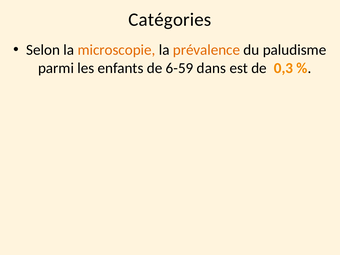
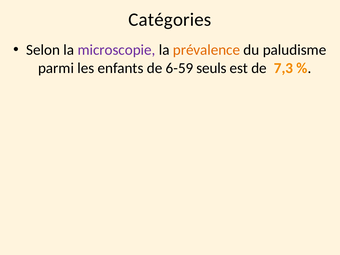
microscopie colour: orange -> purple
dans: dans -> seuls
0,3: 0,3 -> 7,3
